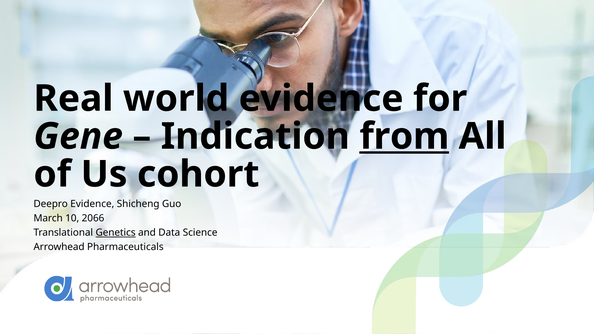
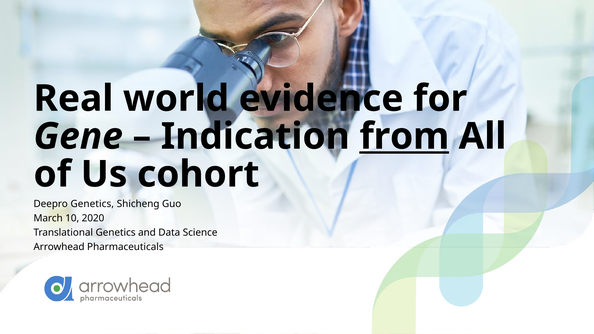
Evidence at (92, 204): Evidence -> Genetics
2066: 2066 -> 2020
Genetics at (116, 233) underline: present -> none
